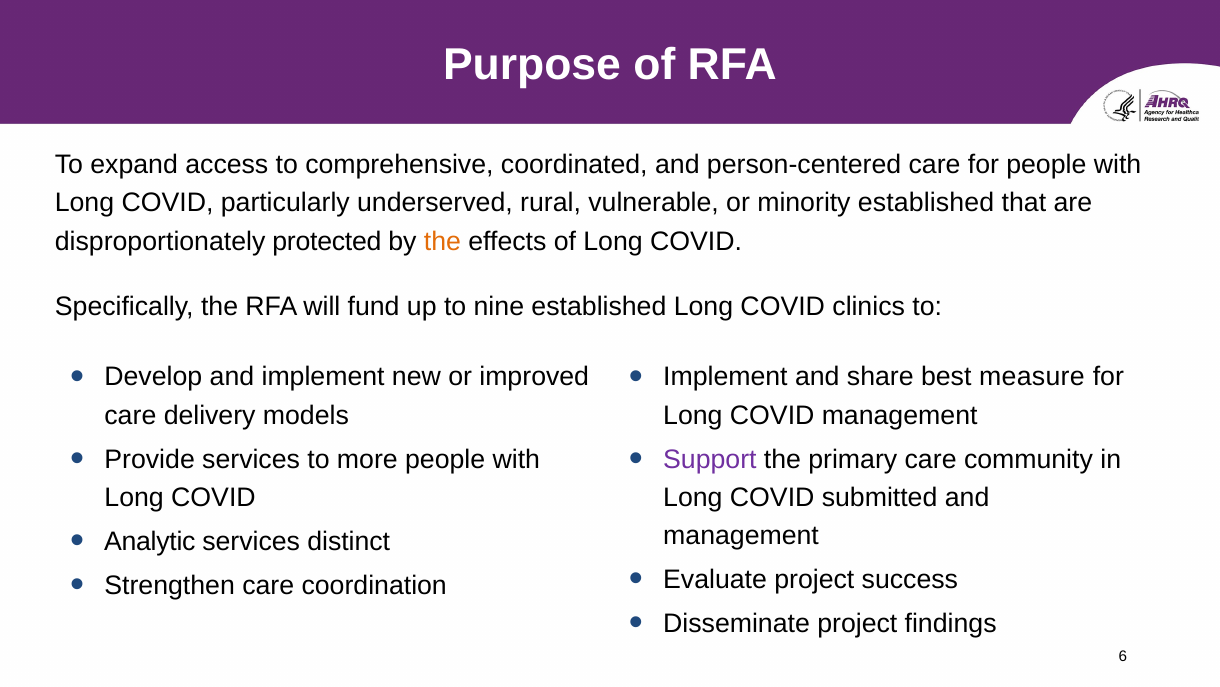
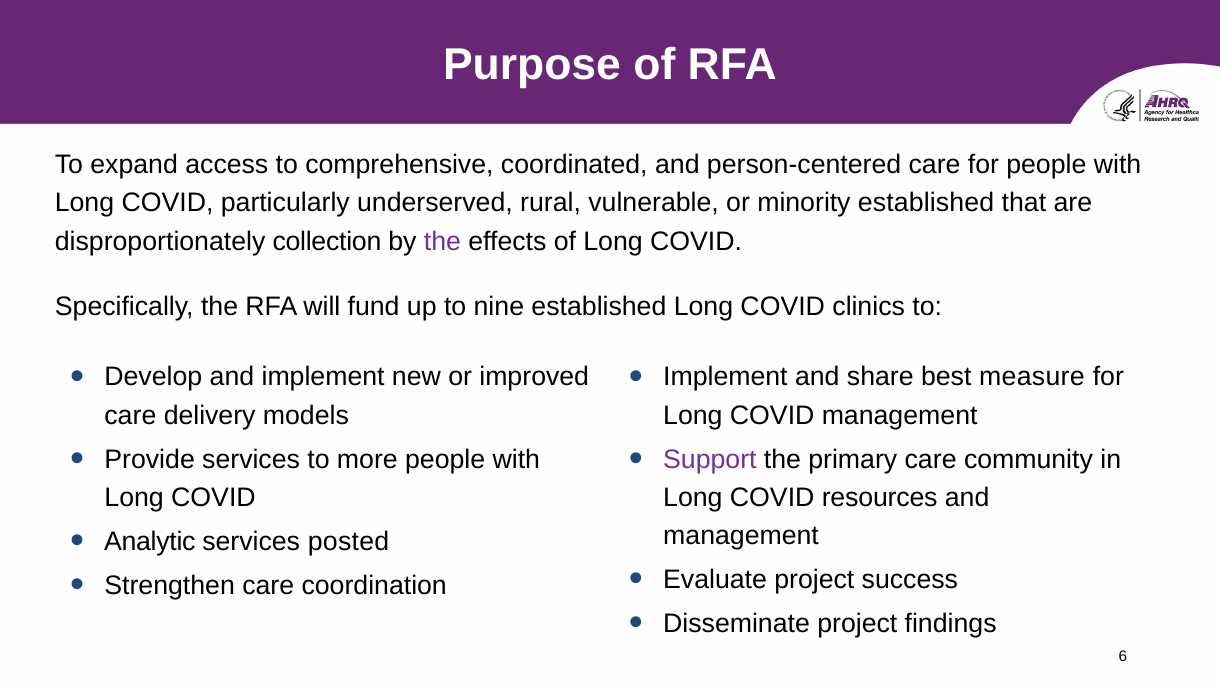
protected: protected -> collection
the at (442, 241) colour: orange -> purple
submitted: submitted -> resources
distinct: distinct -> posted
